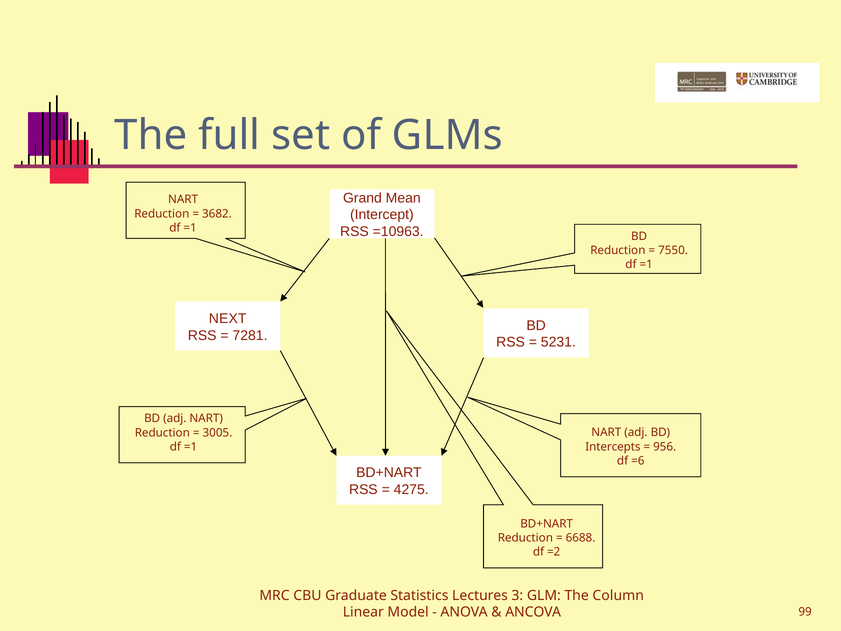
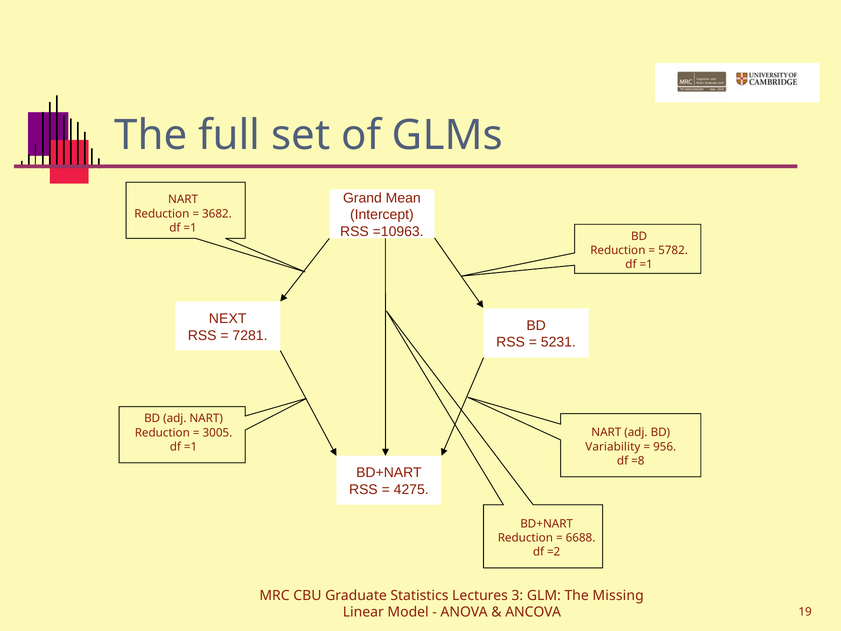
7550: 7550 -> 5782
Intercepts: Intercepts -> Variability
=6: =6 -> =8
Column: Column -> Missing
99: 99 -> 19
